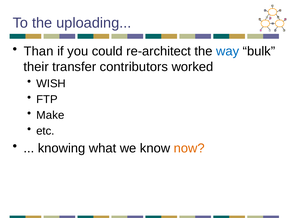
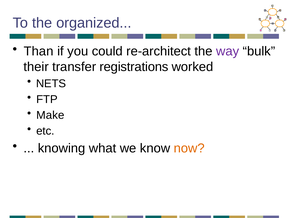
uploading: uploading -> organized
way colour: blue -> purple
contributors: contributors -> registrations
WISH: WISH -> NETS
